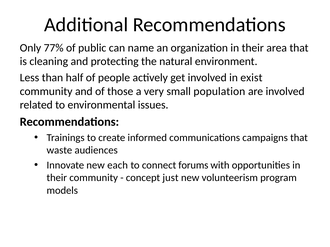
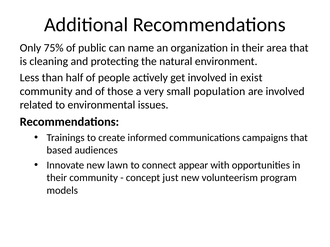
77%: 77% -> 75%
waste: waste -> based
each: each -> lawn
forums: forums -> appear
